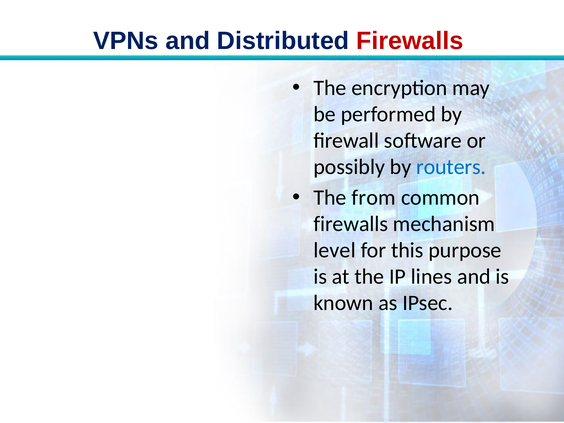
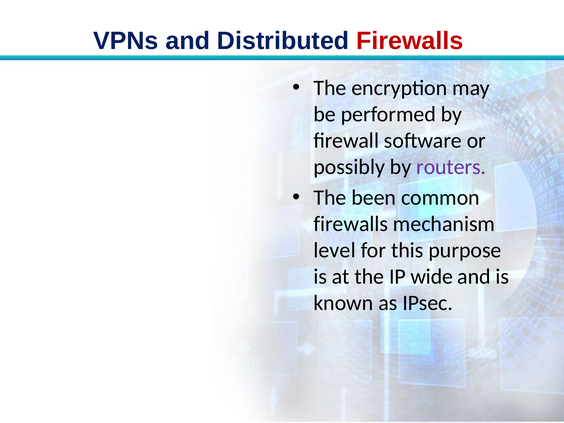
routers colour: blue -> purple
from: from -> been
lines: lines -> wide
